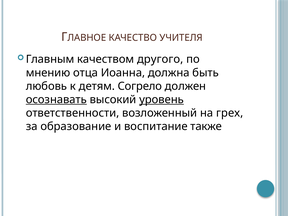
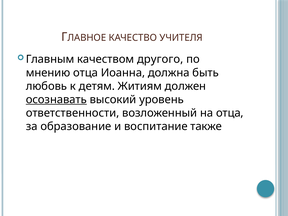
Согрело: Согрело -> Житиям
уровень underline: present -> none
на грех: грех -> отца
